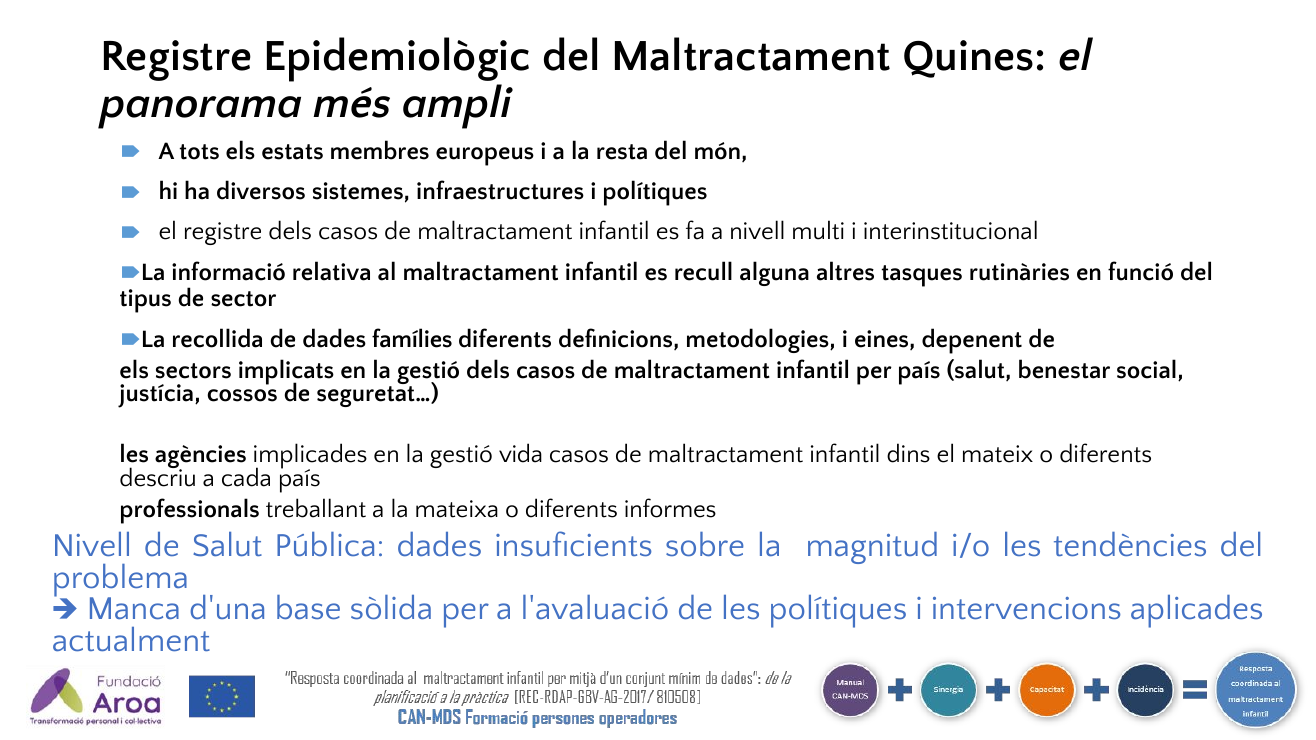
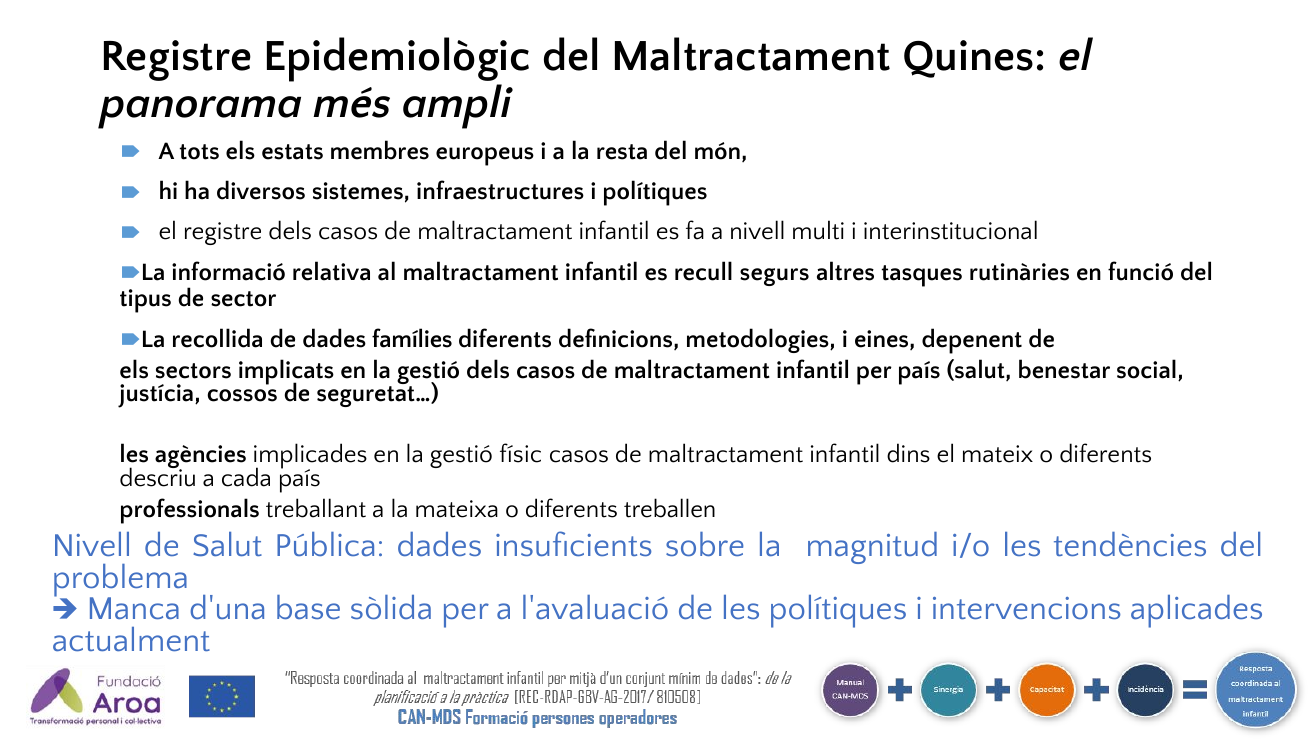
alguna: alguna -> segurs
vida: vida -> físic
informes: informes -> treballen
